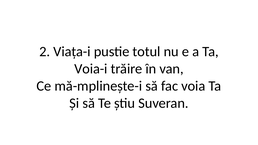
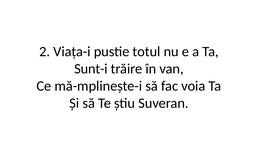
Voia-i: Voia-i -> Sunt-i
